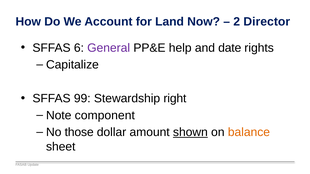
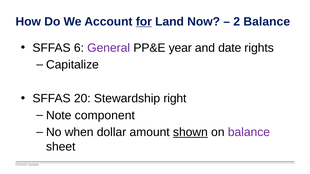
for underline: none -> present
2 Director: Director -> Balance
help: help -> year
99: 99 -> 20
those: those -> when
balance at (249, 132) colour: orange -> purple
